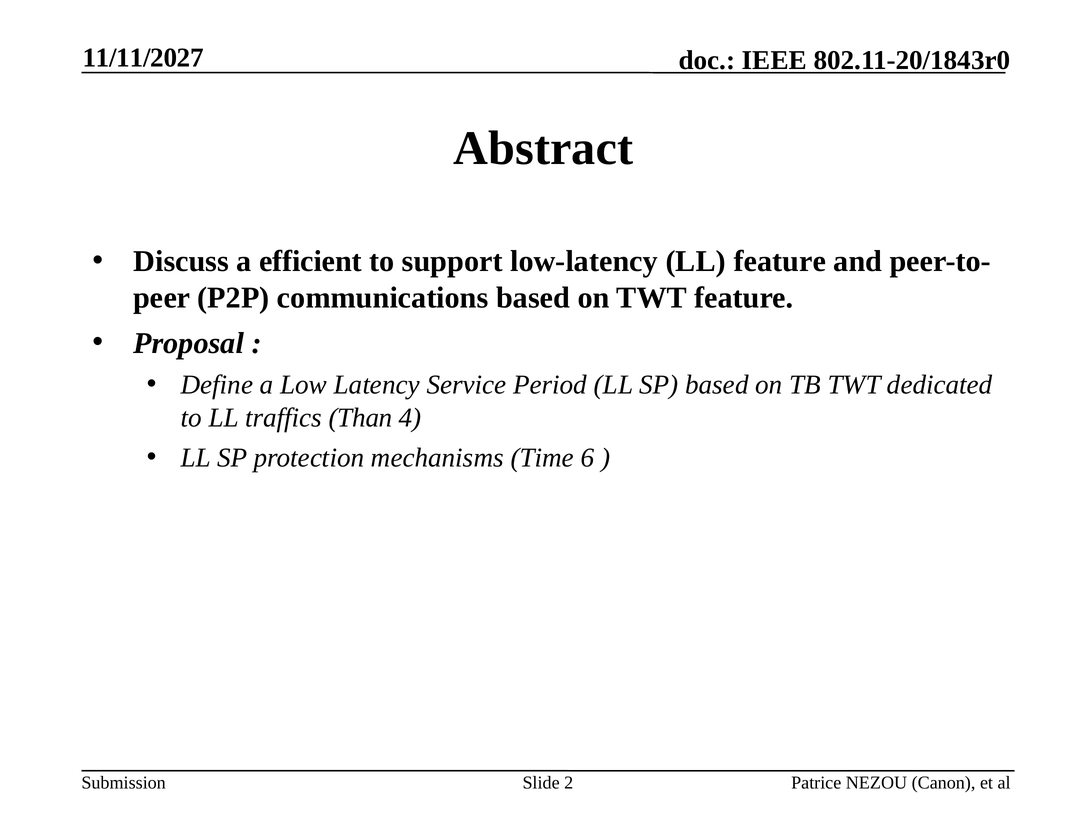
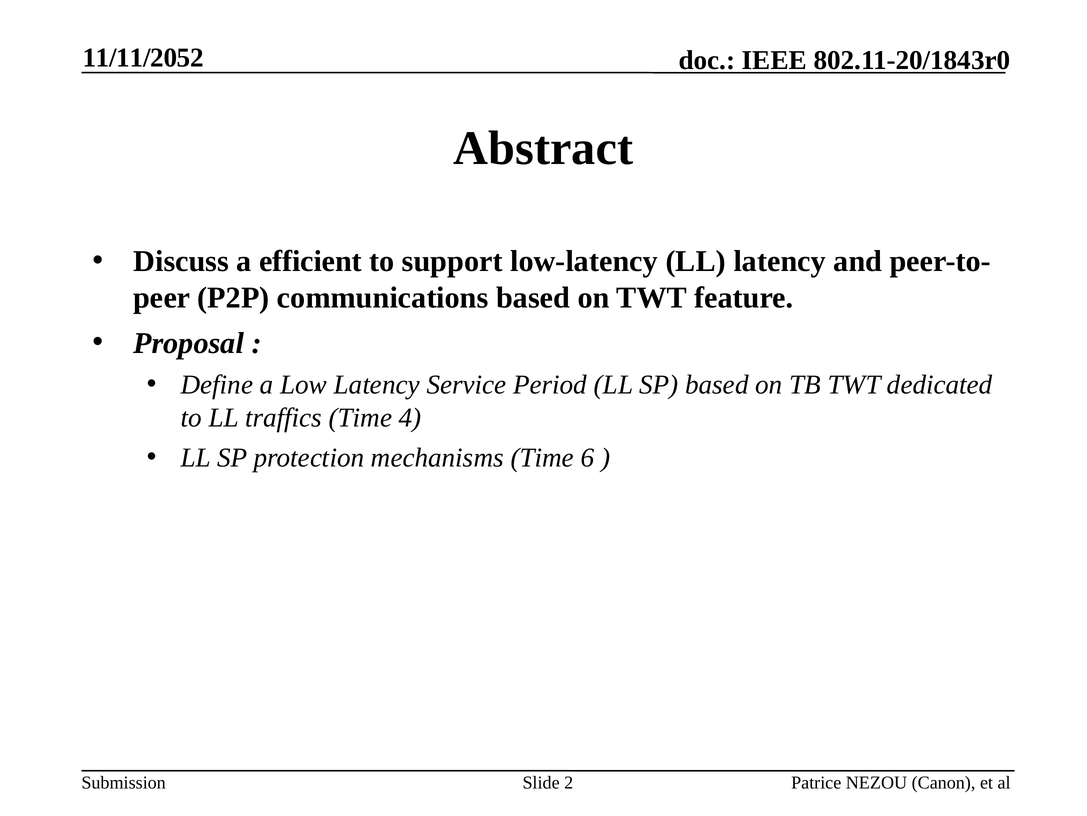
11/11/2027: 11/11/2027 -> 11/11/2052
LL feature: feature -> latency
traffics Than: Than -> Time
